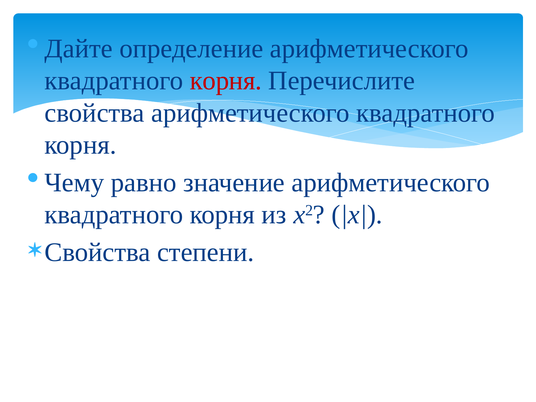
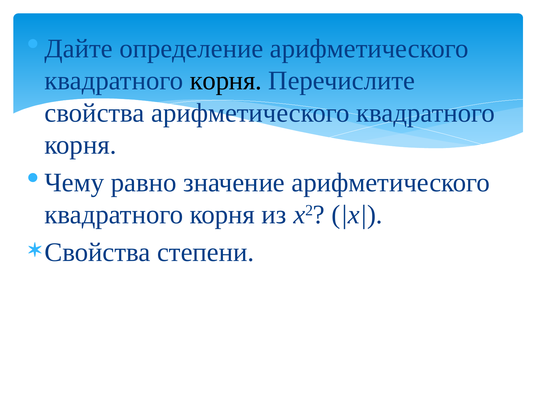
корня at (226, 81) colour: red -> black
